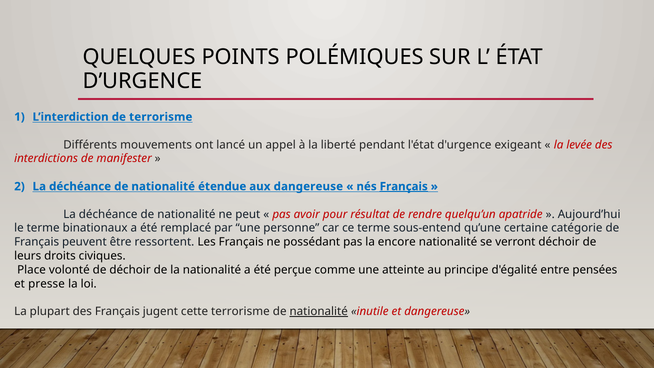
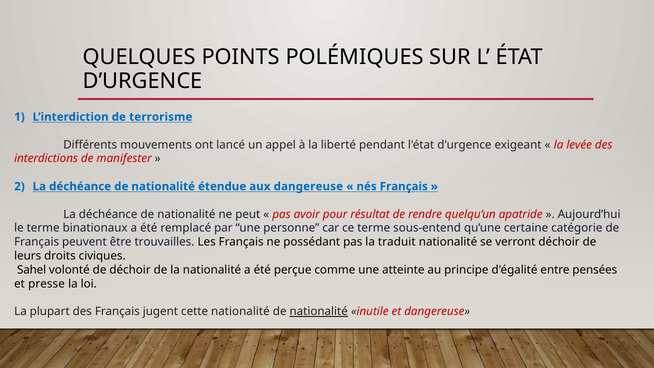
Français at (404, 186) underline: present -> none
ressortent: ressortent -> trouvailles
encore: encore -> traduit
Place: Place -> Sahel
cette terrorisme: terrorisme -> nationalité
